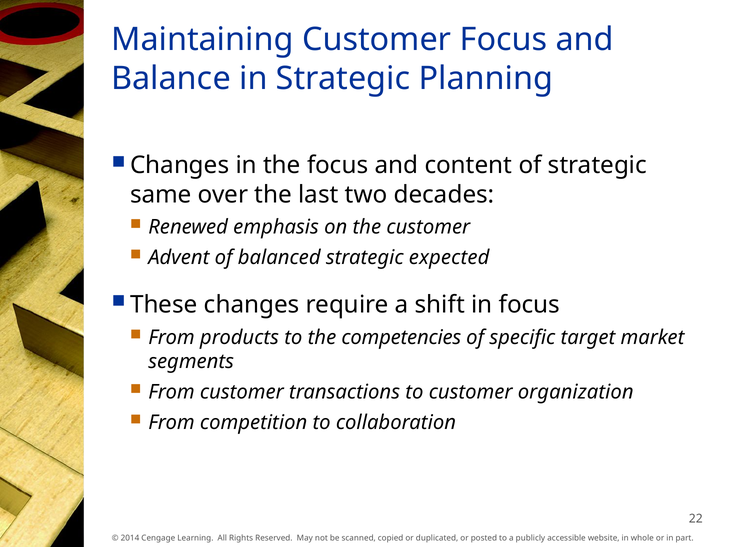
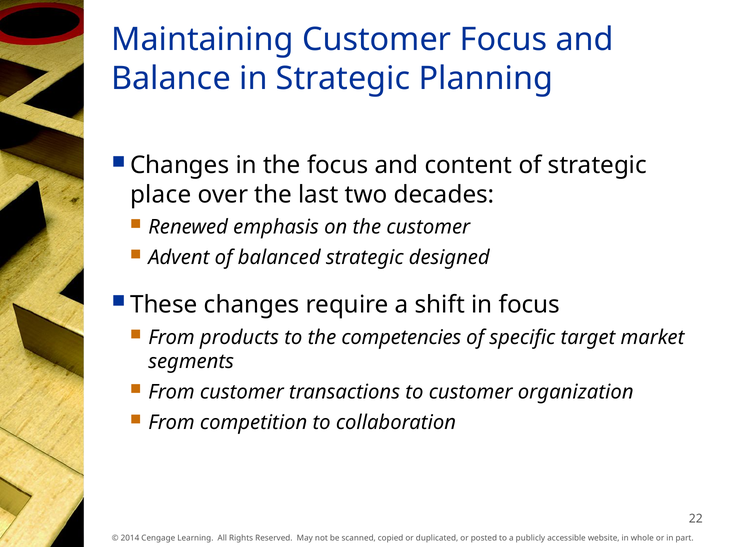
same: same -> place
expected: expected -> designed
